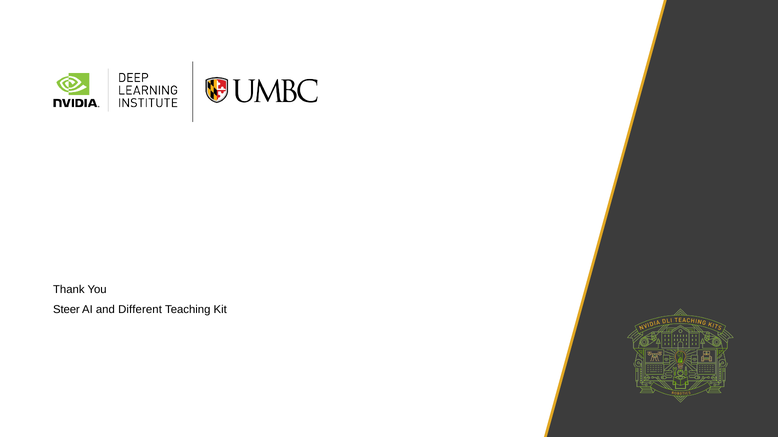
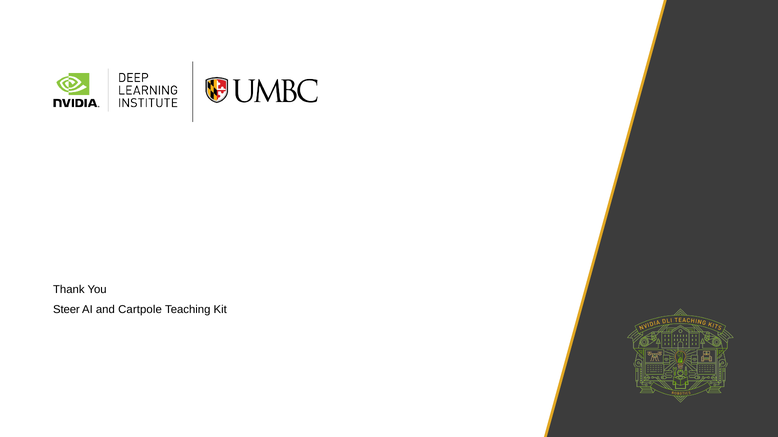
Different: Different -> Cartpole
